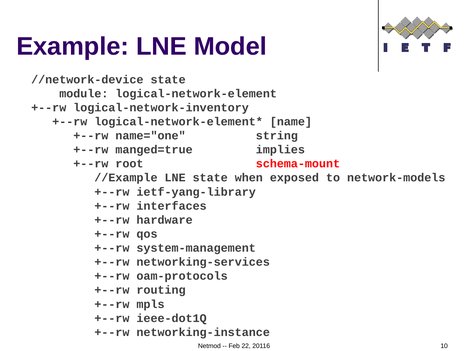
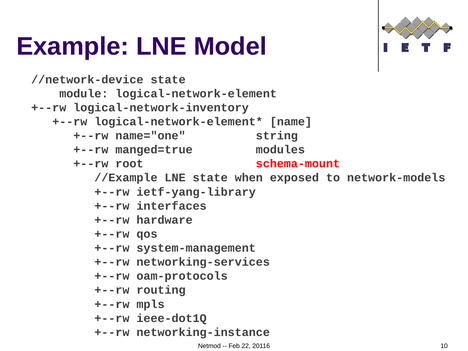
implies: implies -> modules
